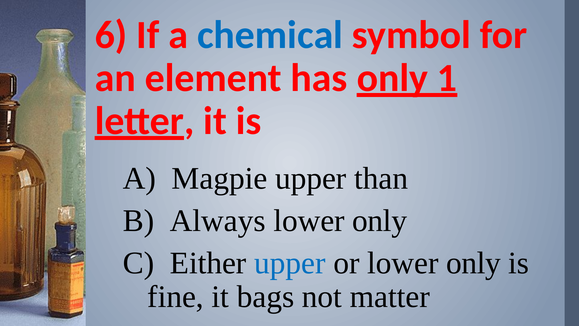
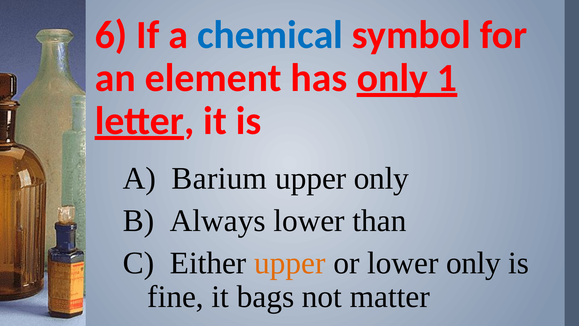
Magpie: Magpie -> Barium
upper than: than -> only
Always lower only: only -> than
upper at (290, 263) colour: blue -> orange
